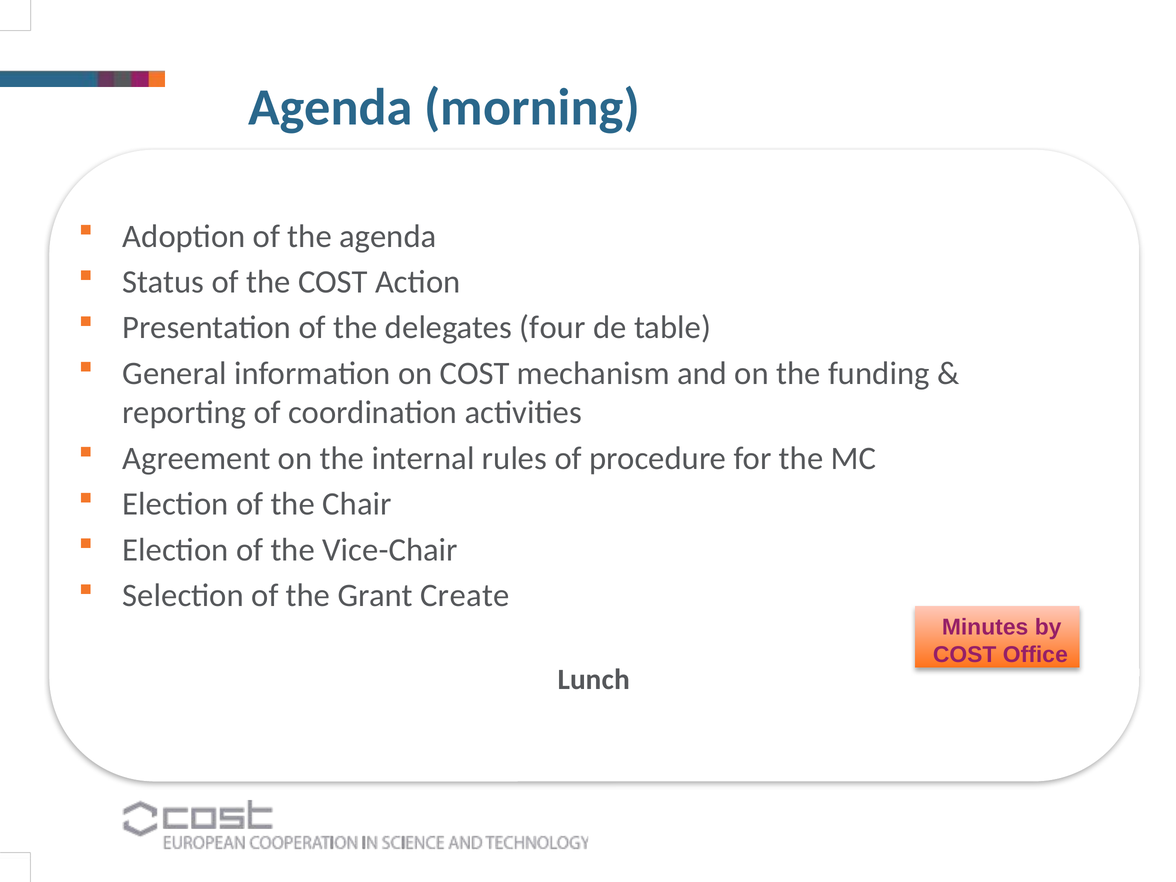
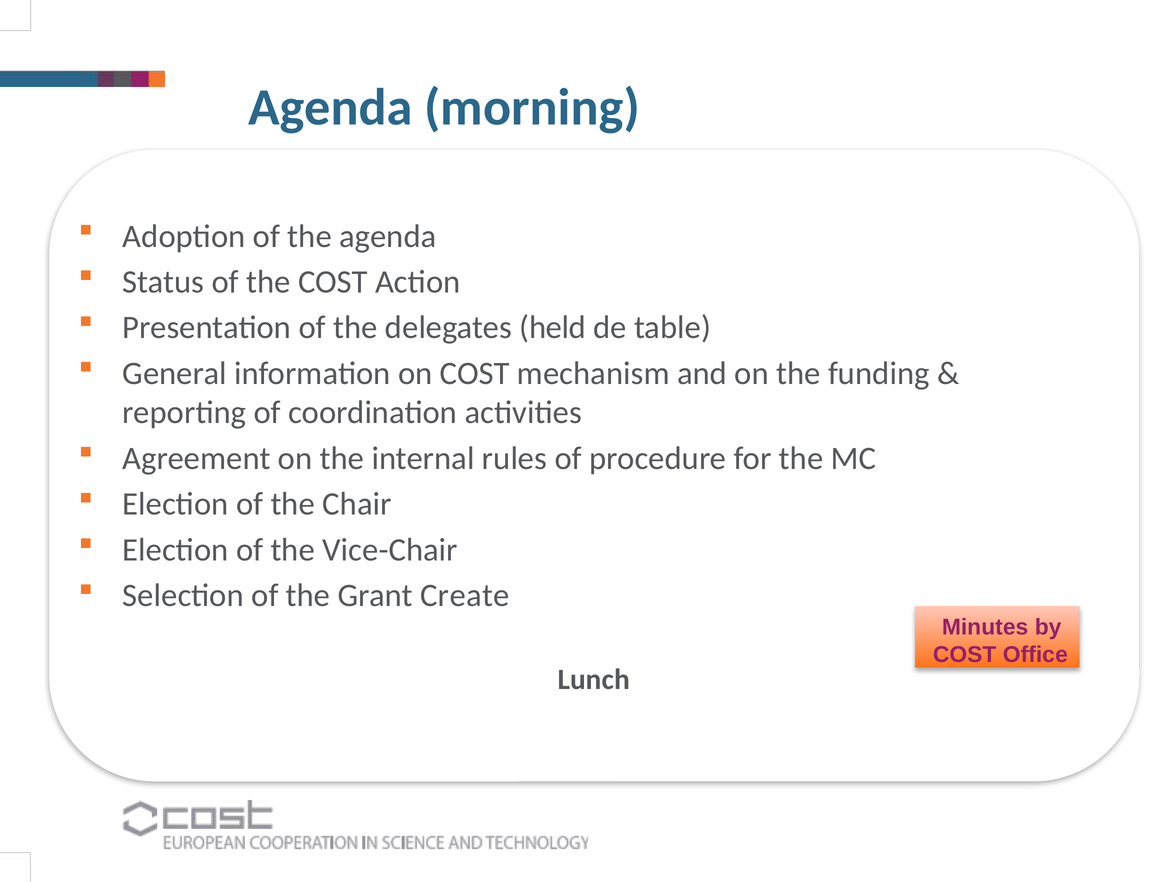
four: four -> held
